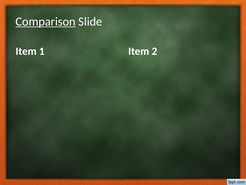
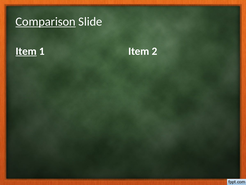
Item at (26, 51) underline: none -> present
